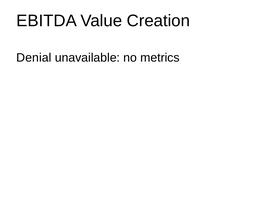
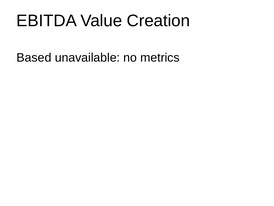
Denial: Denial -> Based
